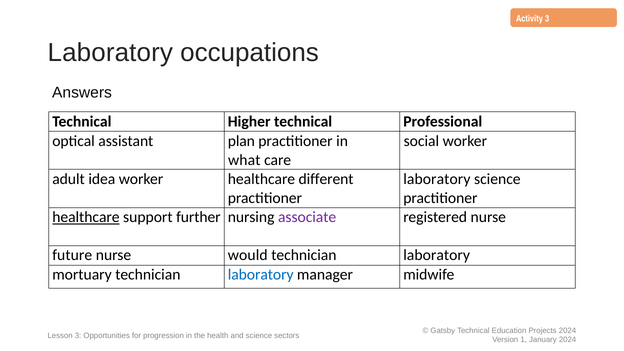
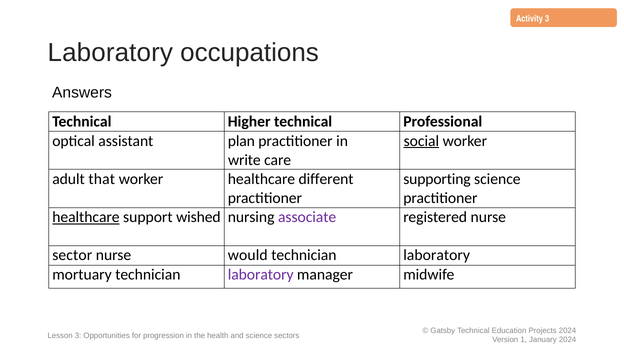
social underline: none -> present
what: what -> write
idea: idea -> that
laboratory at (437, 179): laboratory -> supporting
further: further -> wished
future: future -> sector
laboratory at (261, 275) colour: blue -> purple
